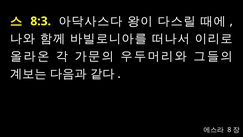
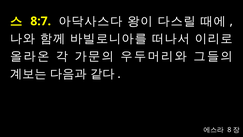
8:3: 8:3 -> 8:7
